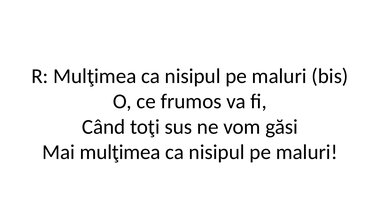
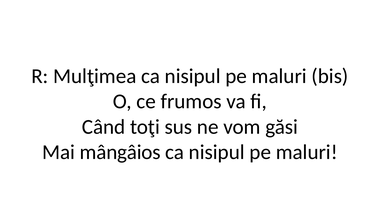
Mai mulţimea: mulţimea -> mângâios
